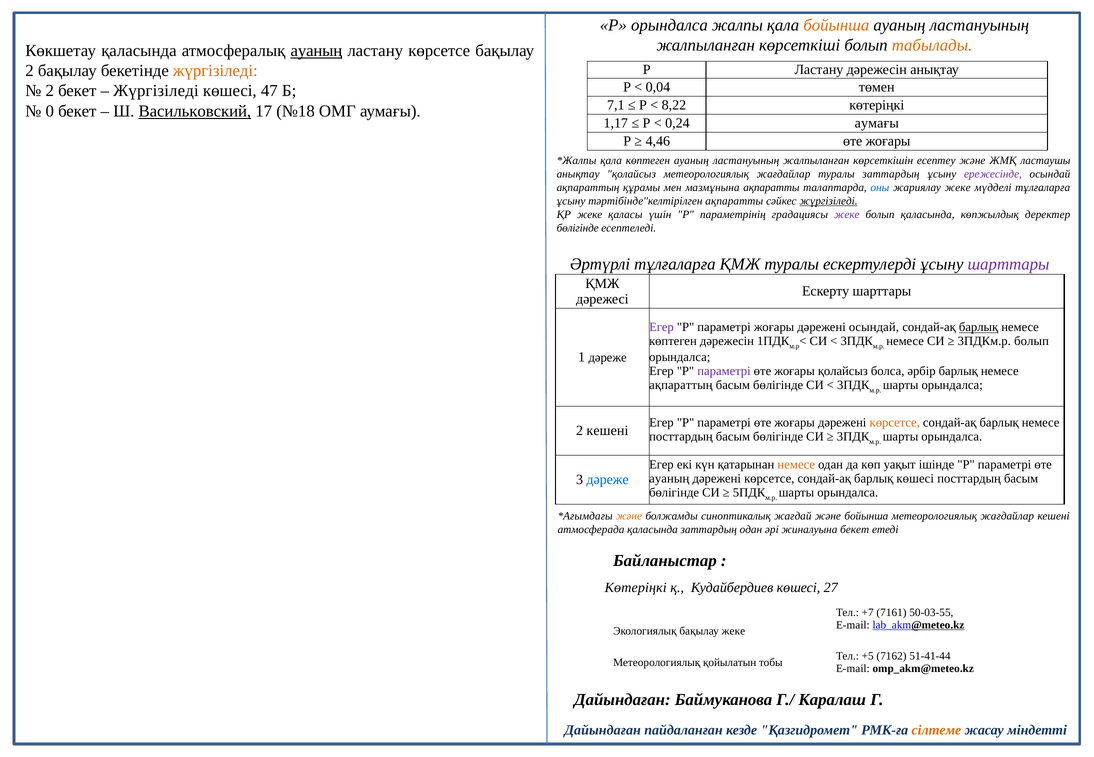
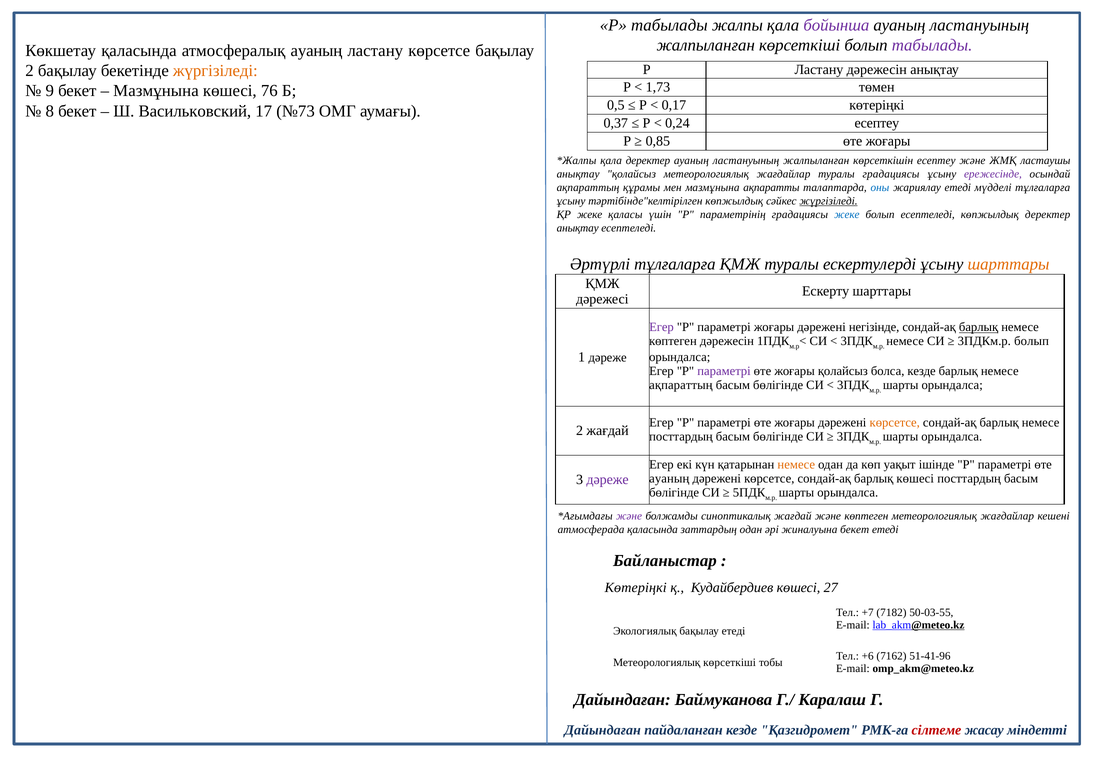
Р орындалса: орындалса -> табылады
бойынша at (836, 25) colour: orange -> purple
табылады at (932, 45) colour: orange -> purple
ауаның at (316, 51) underline: present -> none
0,04: 0,04 -> 1,73
2 at (50, 91): 2 -> 9
Жүргізіледі at (156, 91): Жүргізіледі -> Мазмұнына
47: 47 -> 76
7,1: 7,1 -> 0,5
8,22: 8,22 -> 0,17
0: 0 -> 8
Васильковский underline: present -> none
№18: №18 -> №73
1,17: 1,17 -> 0,37
0,24 аумағы: аумағы -> есептеу
4,46: 4,46 -> 0,85
қала көптеген: көптеген -> деректер
туралы заттардың: заттардың -> градациясы
жариялау жеке: жеке -> етеді
тәртібінде"келтірілген ақпаратты: ақпаратты -> көпжылдық
жеке at (847, 215) colour: purple -> blue
болып қаласында: қаласында -> есептеледі
бөлігінде at (578, 228): бөлігінде -> анықтау
шарттары at (1009, 264) colour: purple -> orange
дәрежені осындай: осындай -> негізінде
болса әрбір: әрбір -> кезде
2 кешені: кешені -> жағдай
дәреже at (608, 480) colour: blue -> purple
және at (629, 516) colour: orange -> purple
және бойынша: бойынша -> көптеген
7161: 7161 -> 7182
бақылау жеке: жеке -> етеді
+5: +5 -> +6
51-41-44: 51-41-44 -> 51-41-96
Метеорологиялық қойылатын: қойылатын -> көрсеткіші
сілтеме colour: orange -> red
